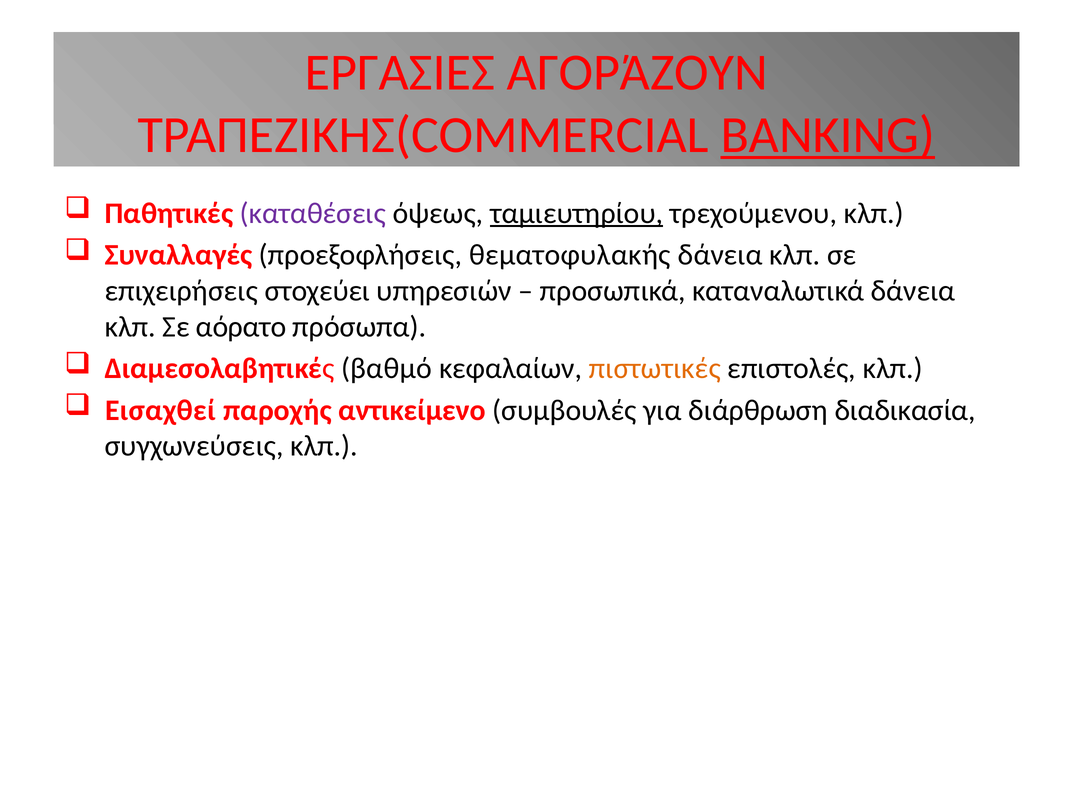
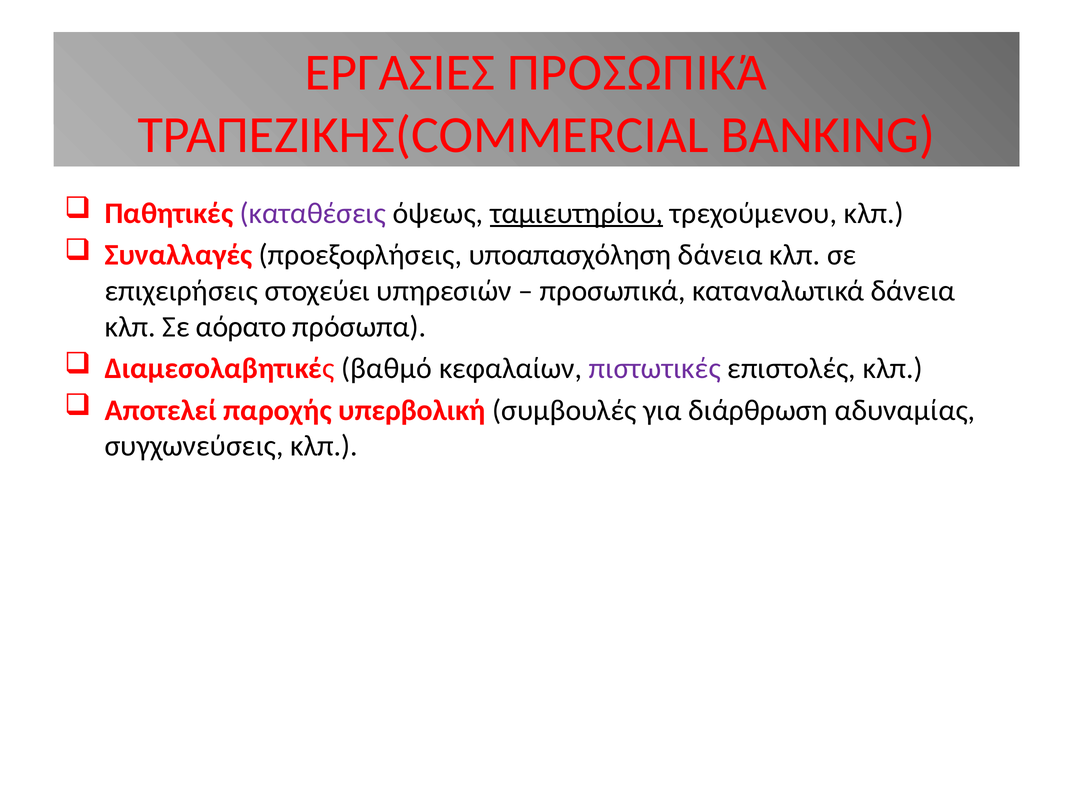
ΕΡΓΑΣΙΕΣ ΑΓΟΡΆΖΟΥΝ: ΑΓΟΡΆΖΟΥΝ -> ΠΡΟΣΩΠΙΚΆ
BANKING underline: present -> none
θεματοφυλακής: θεματοφυλακής -> υποαπασχόληση
πιστωτικές colour: orange -> purple
Εισαχθεί: Εισαχθεί -> Αποτελεί
αντικείμενο: αντικείμενο -> υπερβολική
διαδικασία: διαδικασία -> αδυναμίας
